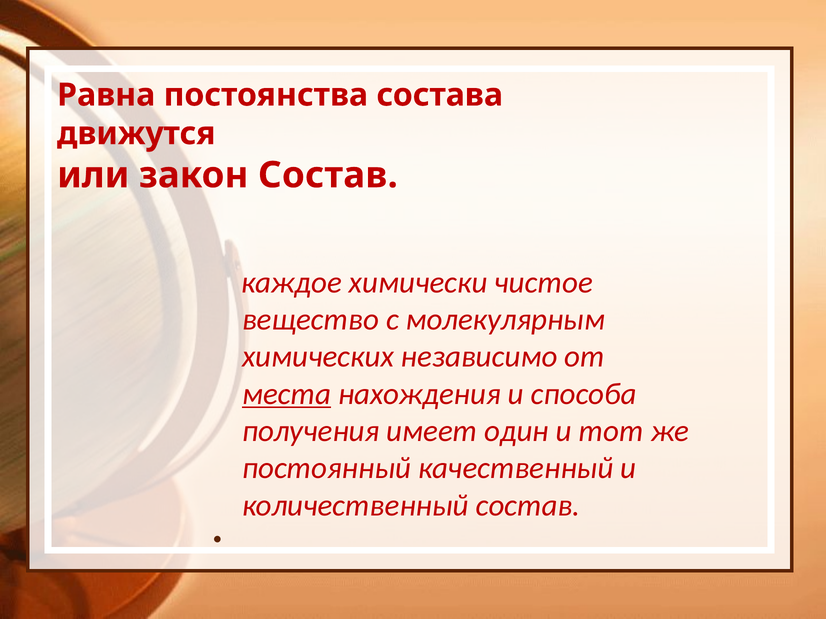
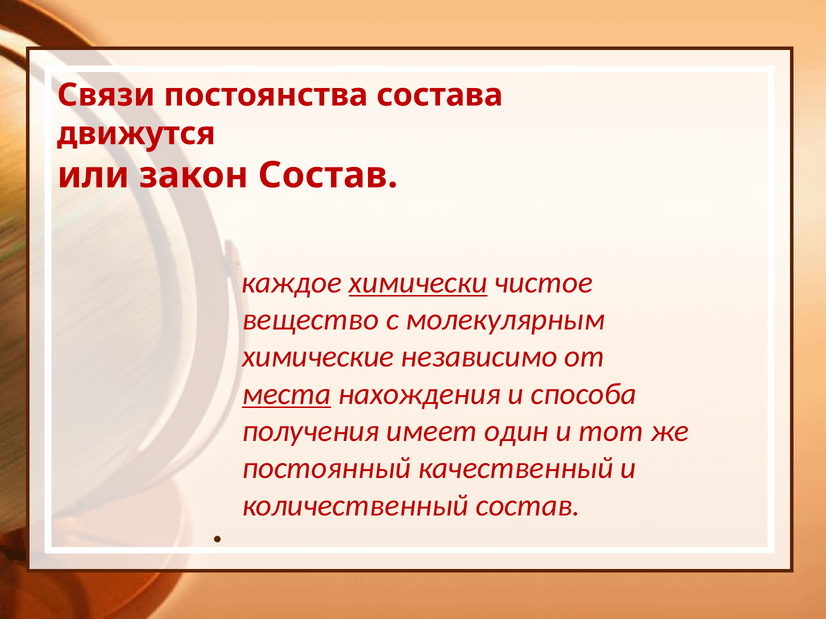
Равна: Равна -> Связи
химически underline: none -> present
химических: химических -> химические
